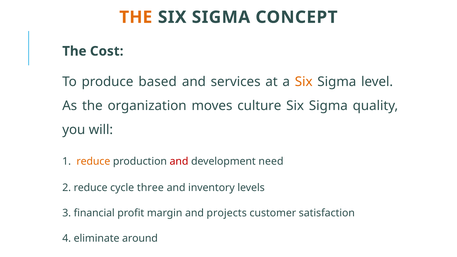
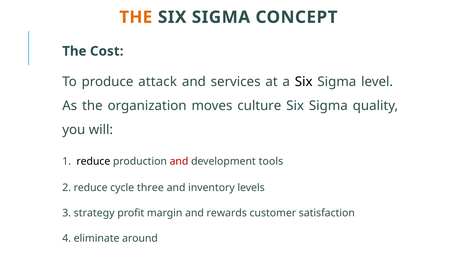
based: based -> attack
Six at (304, 82) colour: orange -> black
reduce at (93, 162) colour: orange -> black
need: need -> tools
financial: financial -> strategy
projects: projects -> rewards
